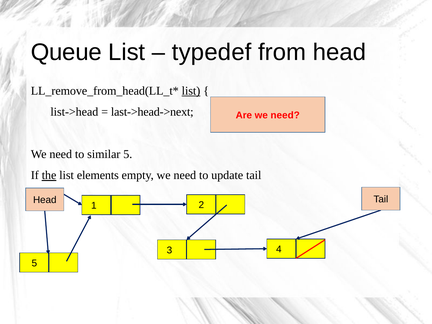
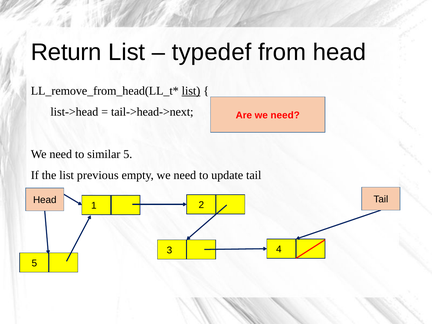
Queue: Queue -> Return
last->head->next: last->head->next -> tail->head->next
the underline: present -> none
elements: elements -> previous
